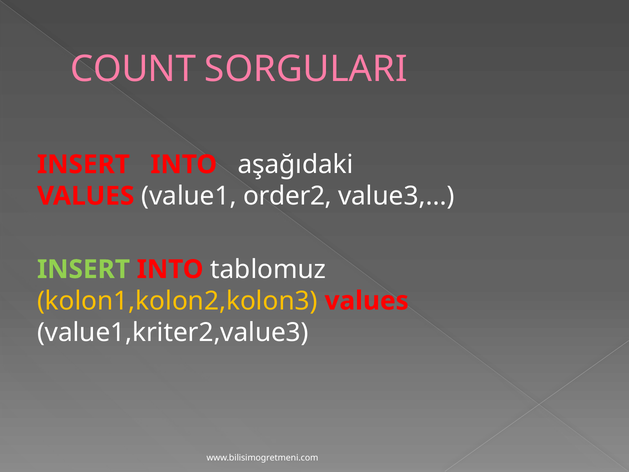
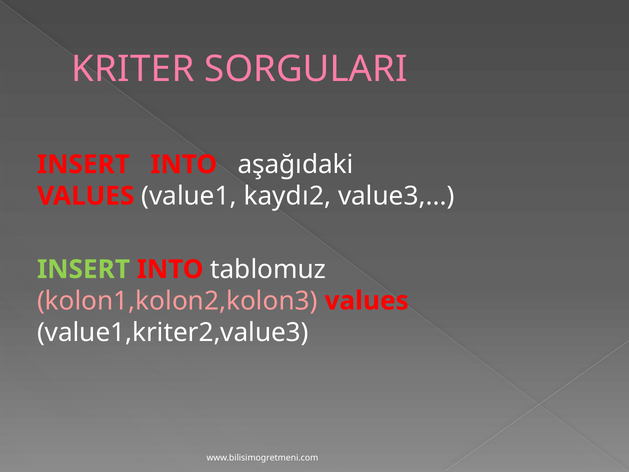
COUNT: COUNT -> KRITER
order2: order2 -> kaydı2
kolon1,kolon2,kolon3 colour: yellow -> pink
